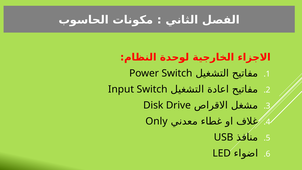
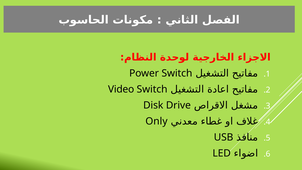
Input: Input -> Video
